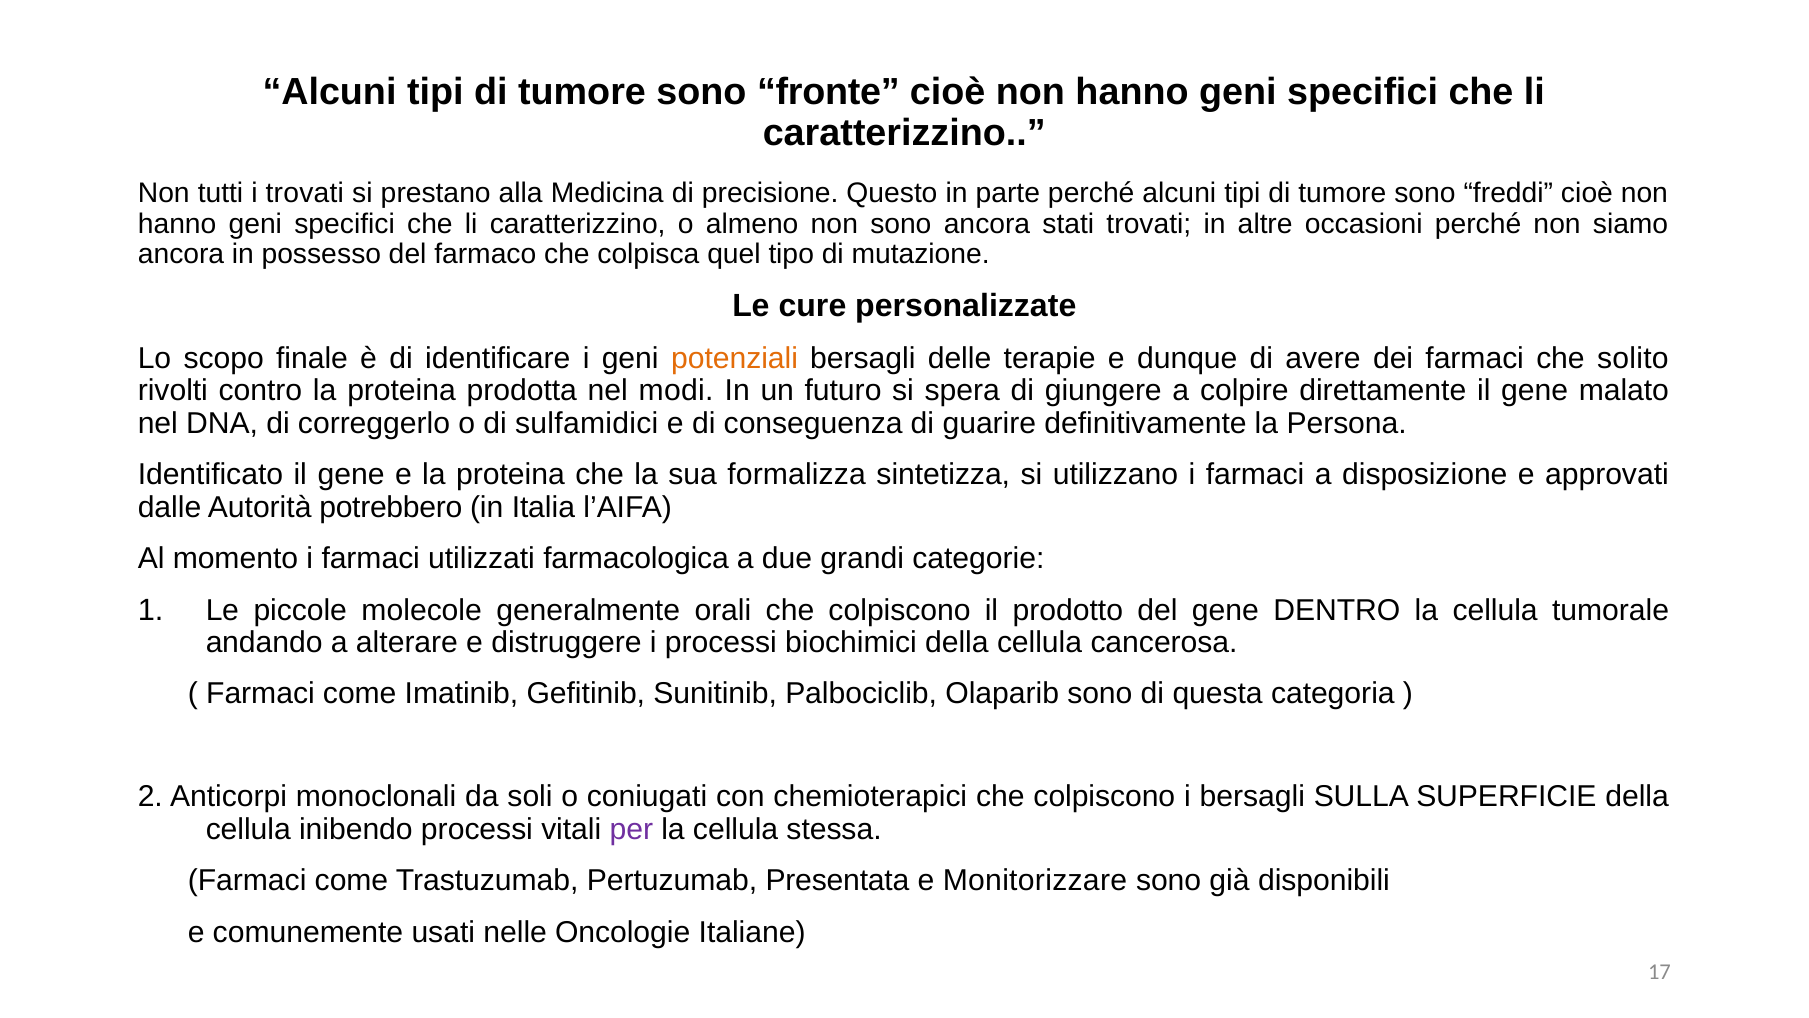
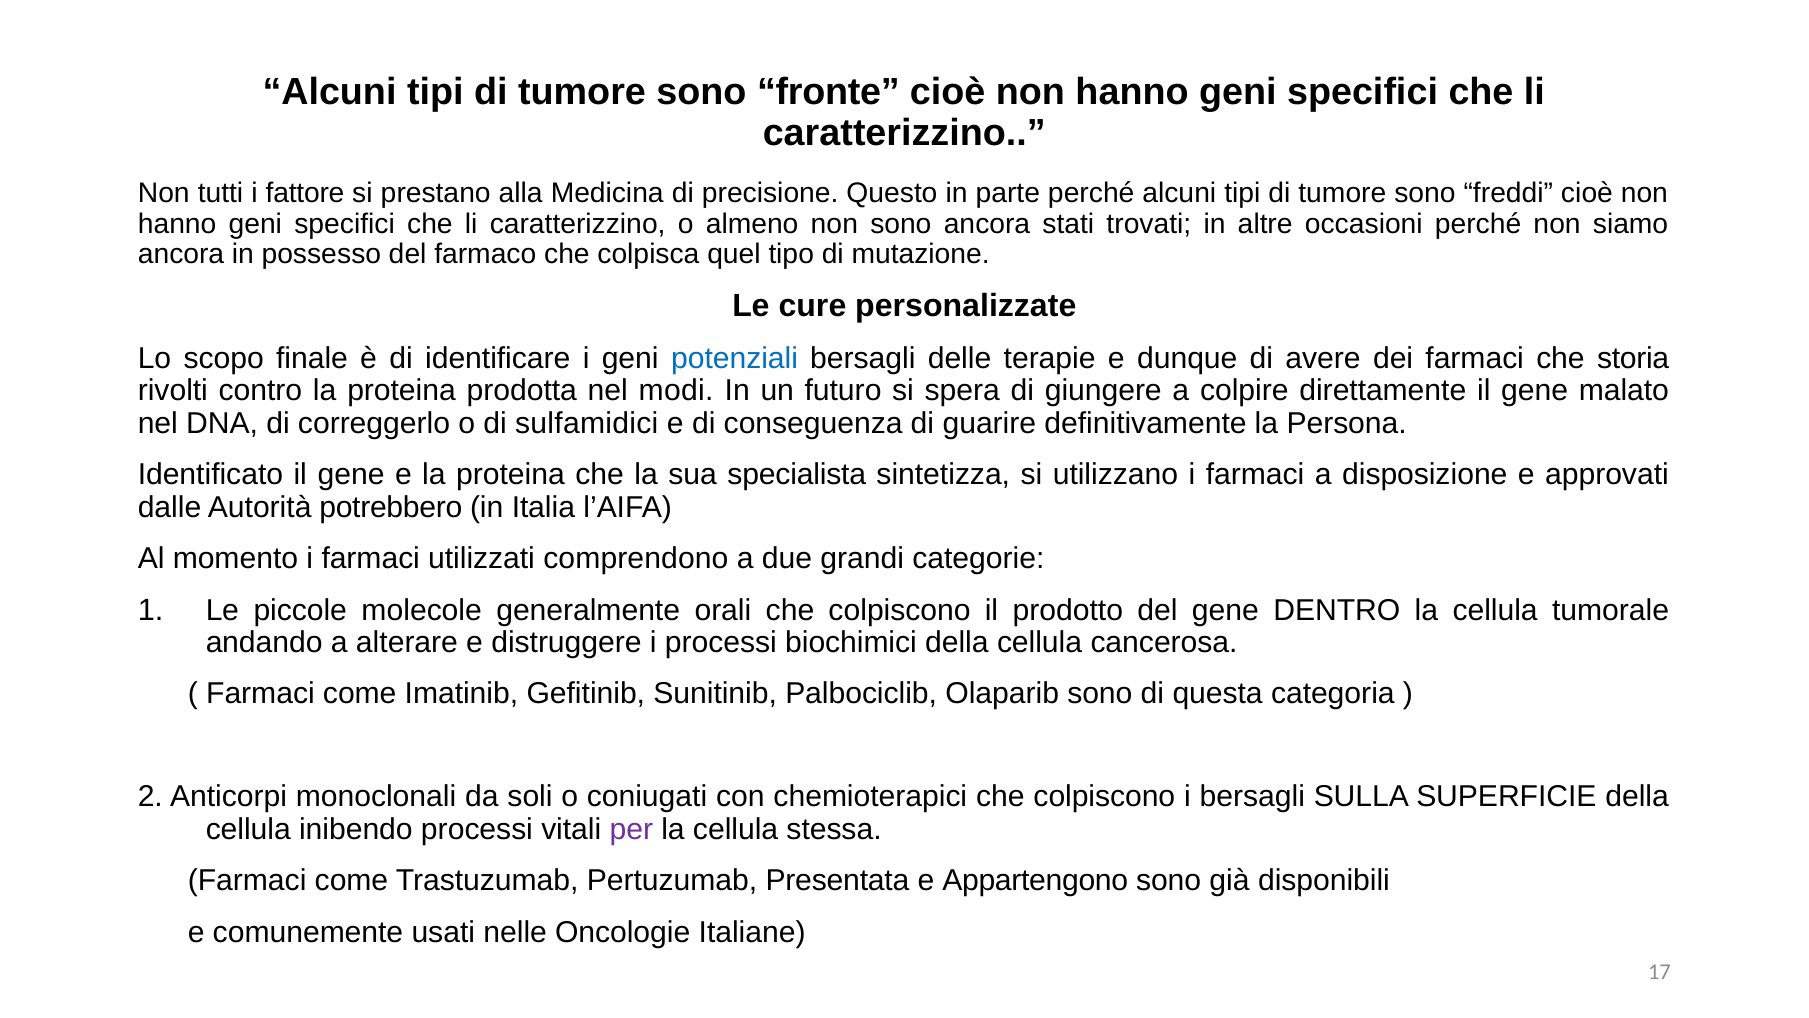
i trovati: trovati -> fattore
potenziali colour: orange -> blue
solito: solito -> storia
formalizza: formalizza -> specialista
farmacologica: farmacologica -> comprendono
Monitorizzare: Monitorizzare -> Appartengono
